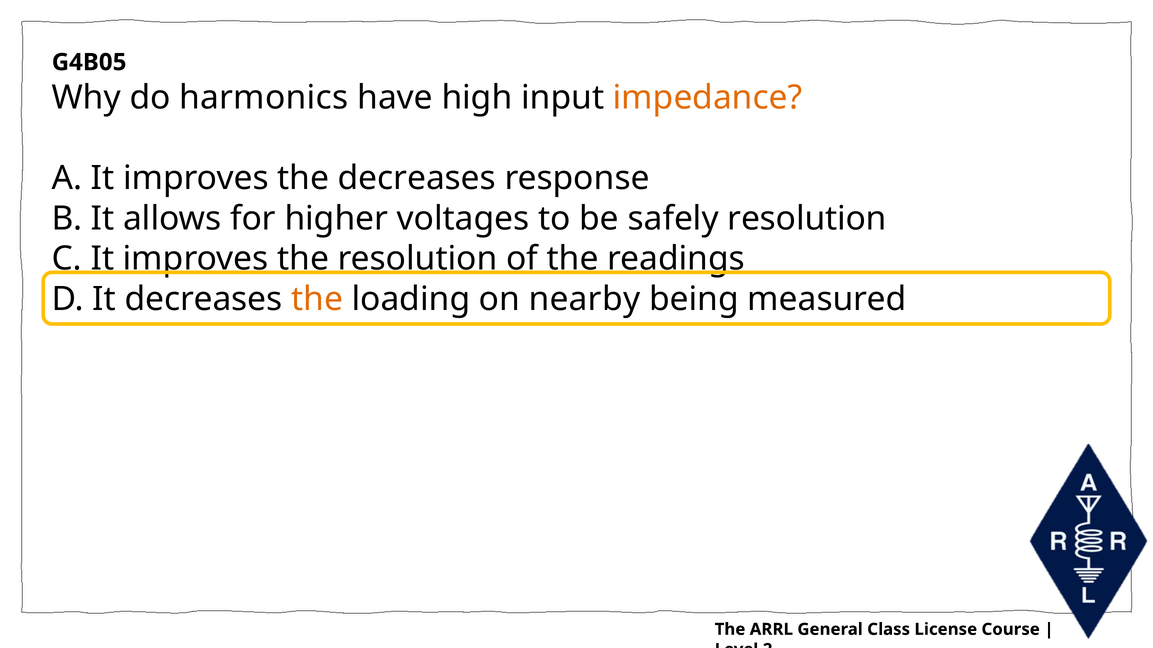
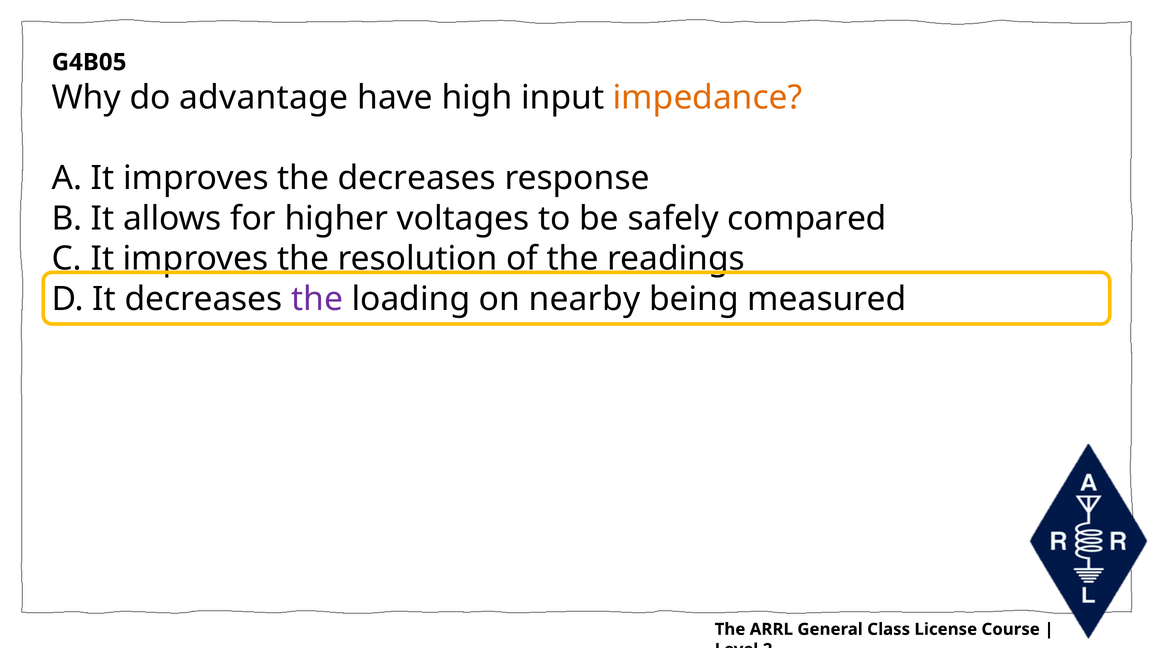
harmonics: harmonics -> advantage
safely resolution: resolution -> compared
the at (317, 299) colour: orange -> purple
